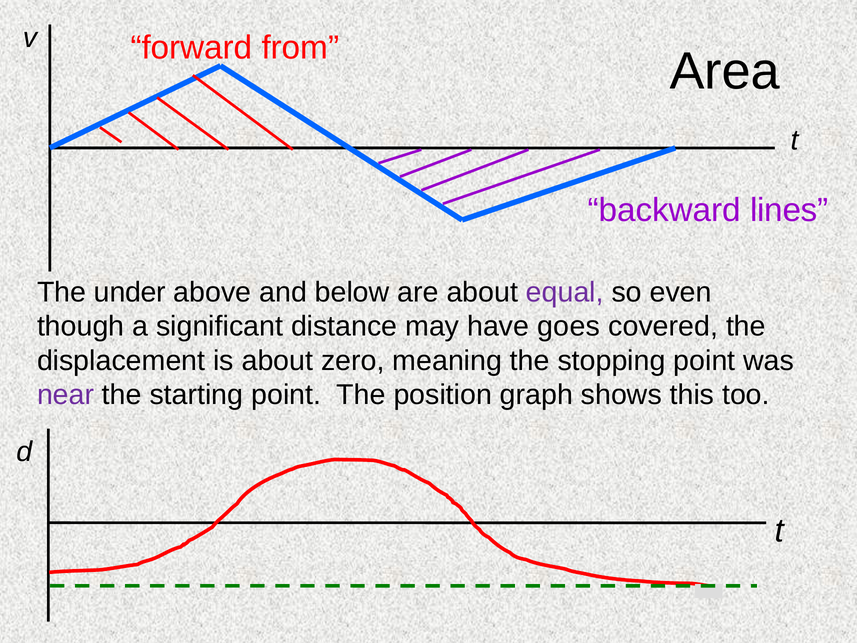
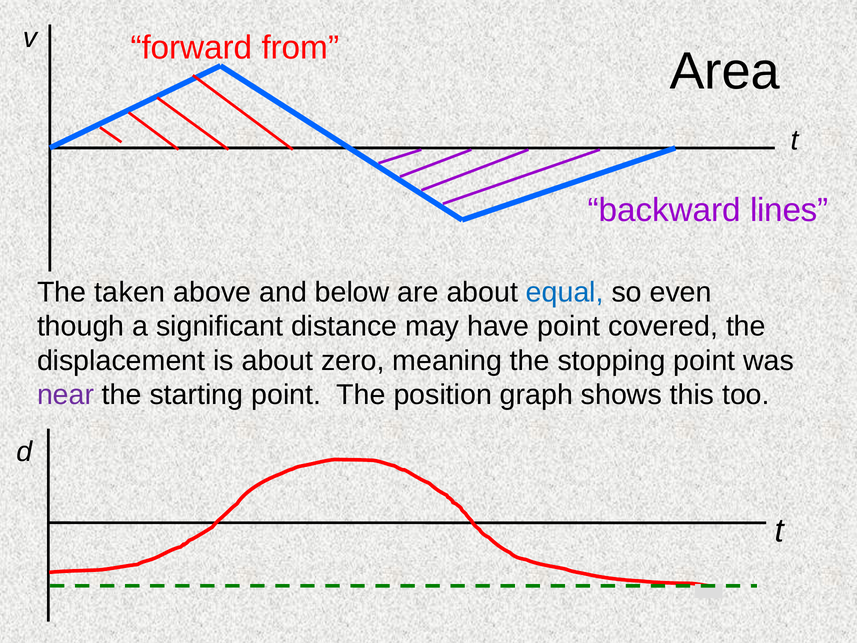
under: under -> taken
equal colour: purple -> blue
have goes: goes -> point
